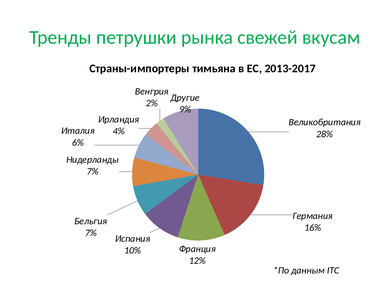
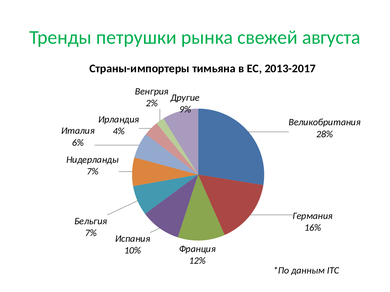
вкусам: вкусам -> августа
